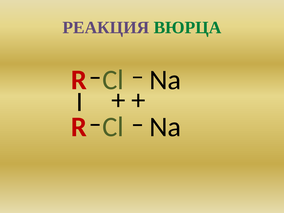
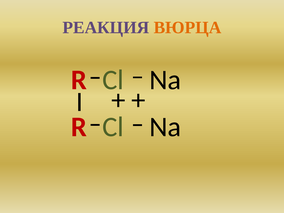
ВЮРЦА colour: green -> orange
